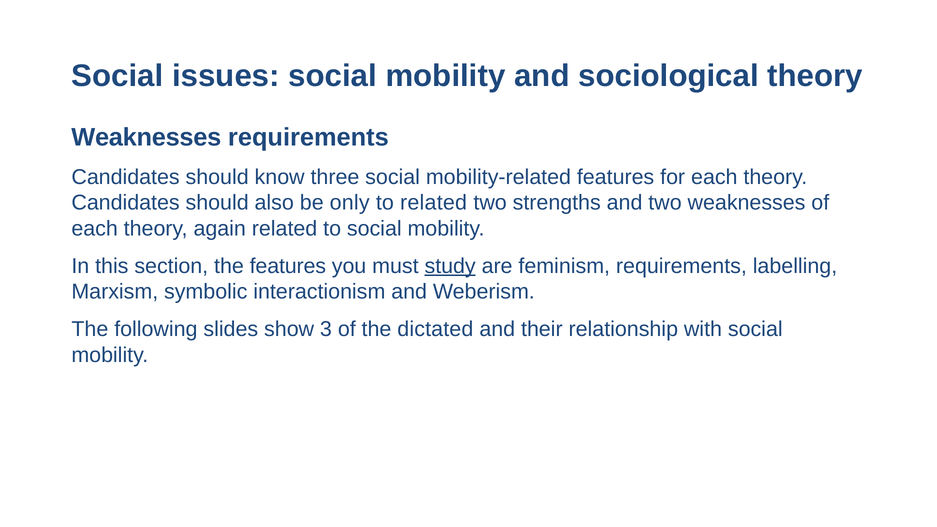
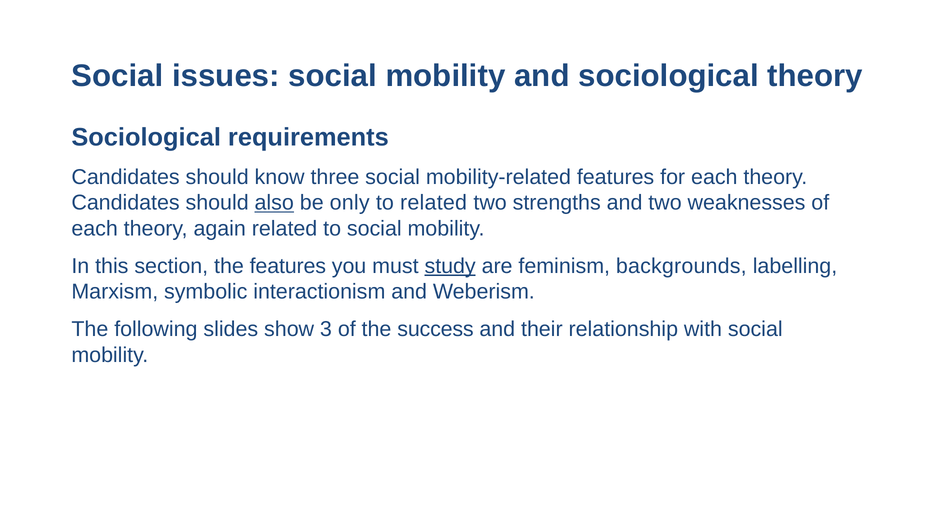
Weaknesses at (146, 138): Weaknesses -> Sociological
also underline: none -> present
feminism requirements: requirements -> backgrounds
dictated: dictated -> success
